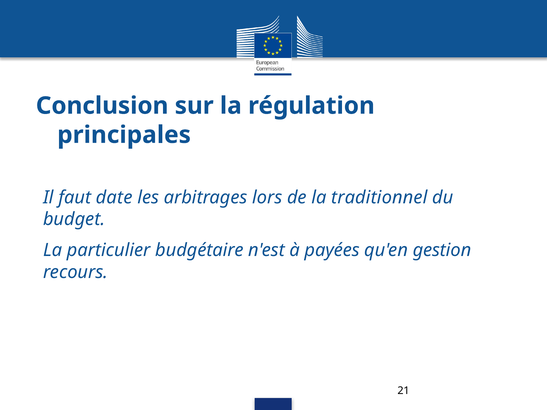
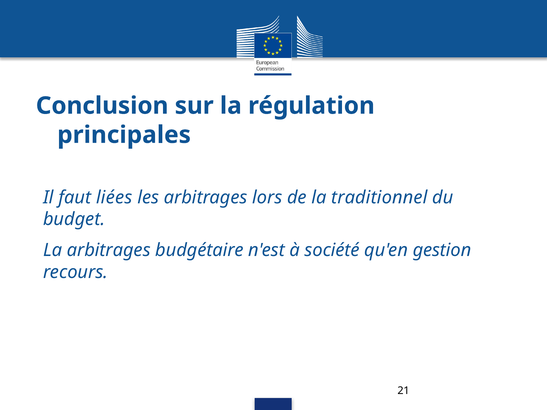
date: date -> liées
La particulier: particulier -> arbitrages
payées: payées -> société
